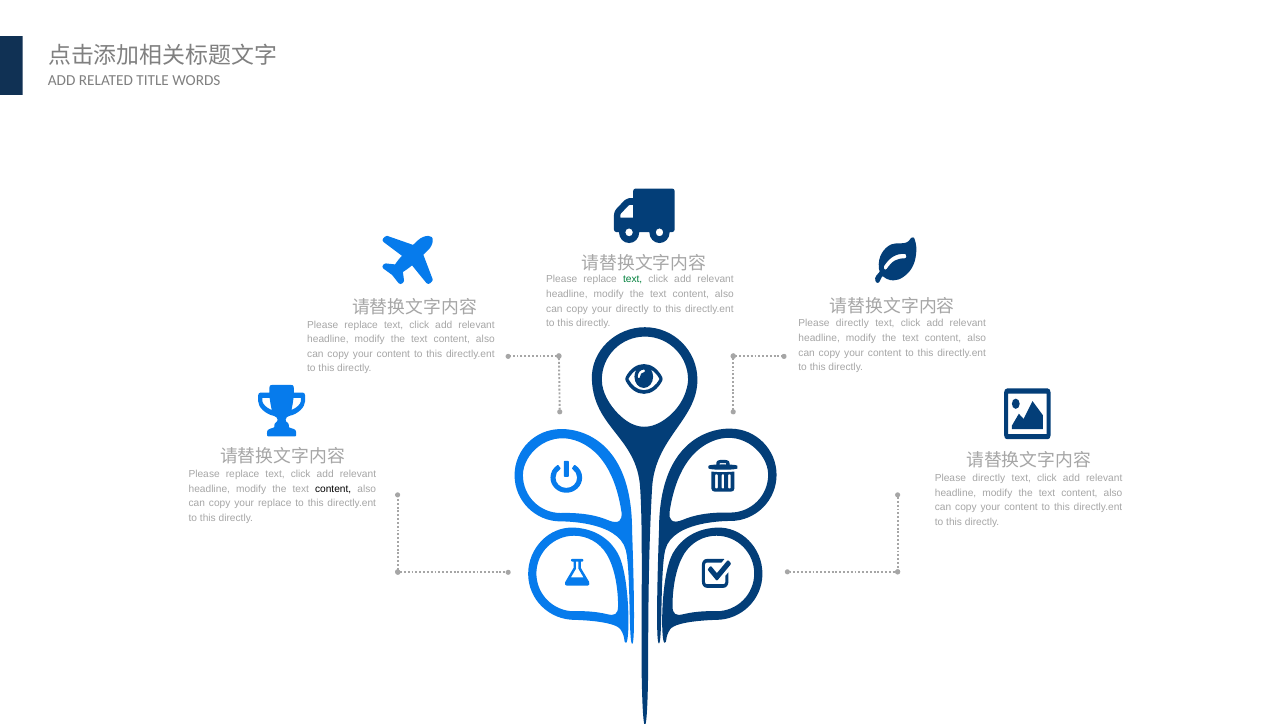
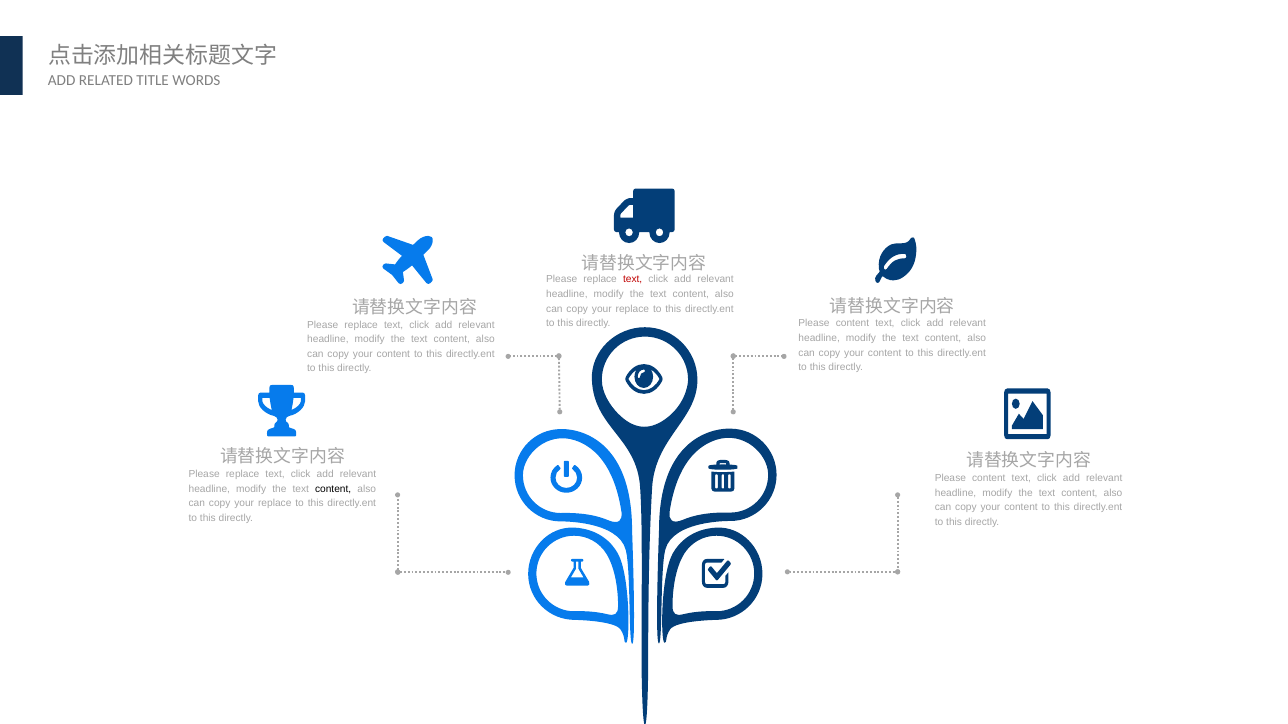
text at (633, 280) colour: green -> red
directly at (632, 309): directly -> replace
directly at (852, 324): directly -> content
directly at (989, 479): directly -> content
